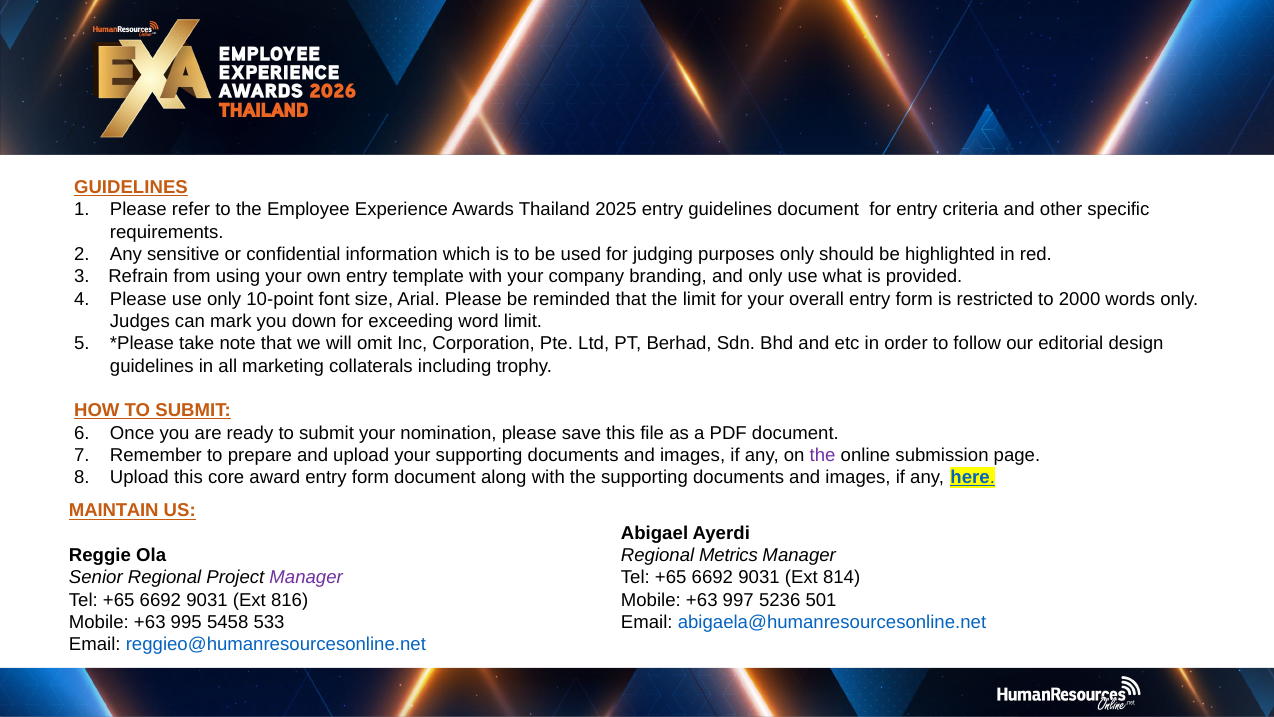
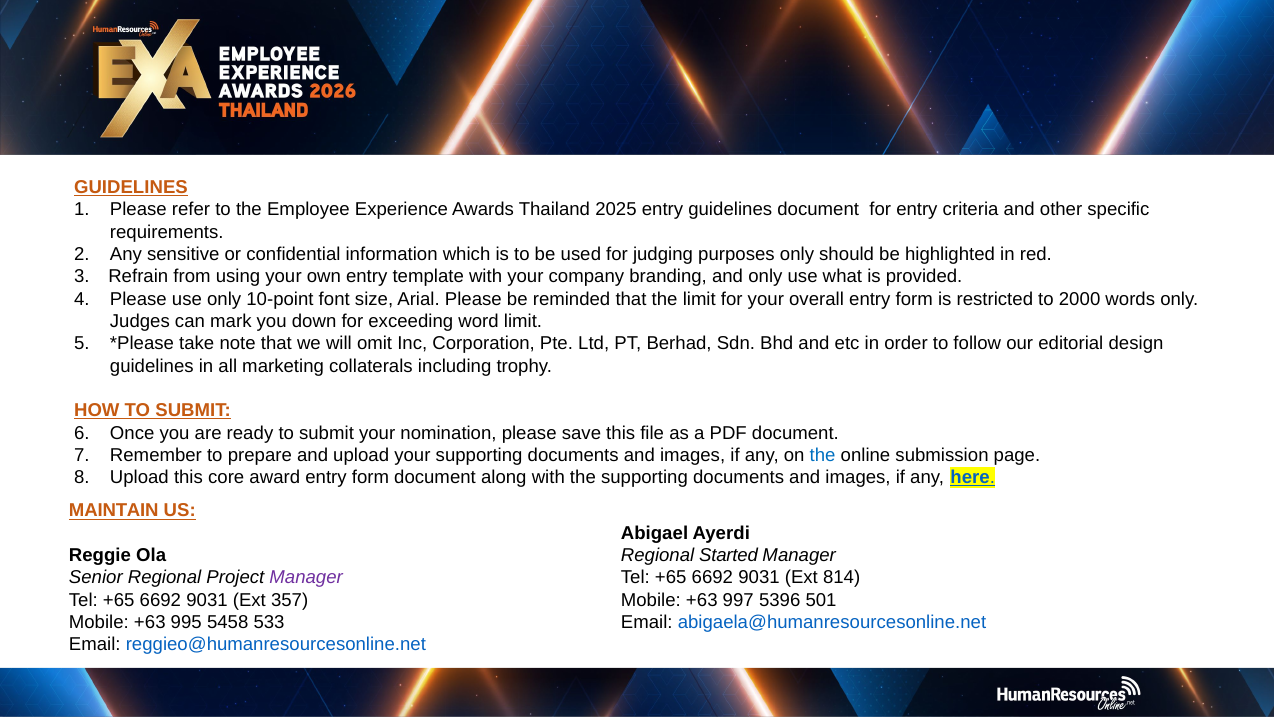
the at (823, 455) colour: purple -> blue
Metrics: Metrics -> Started
816: 816 -> 357
5236: 5236 -> 5396
